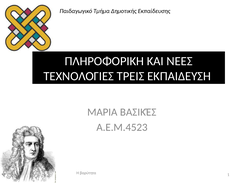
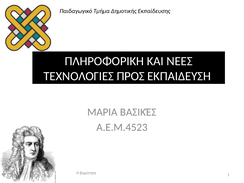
ΤΡΕΙΣ: ΤΡΕΙΣ -> ΠΡΟΣ
